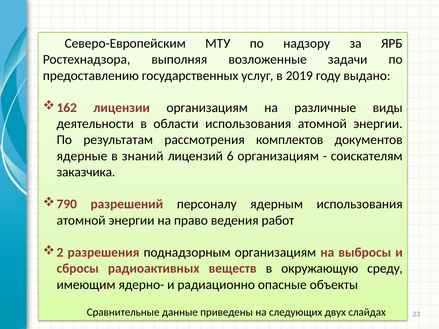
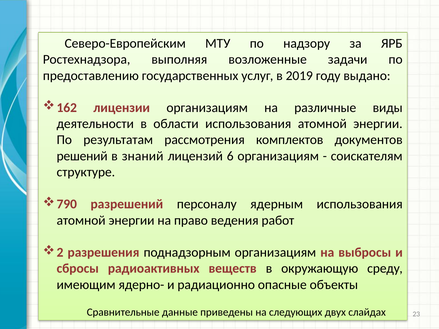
ядерные: ядерные -> решений
заказчика: заказчика -> структуре
